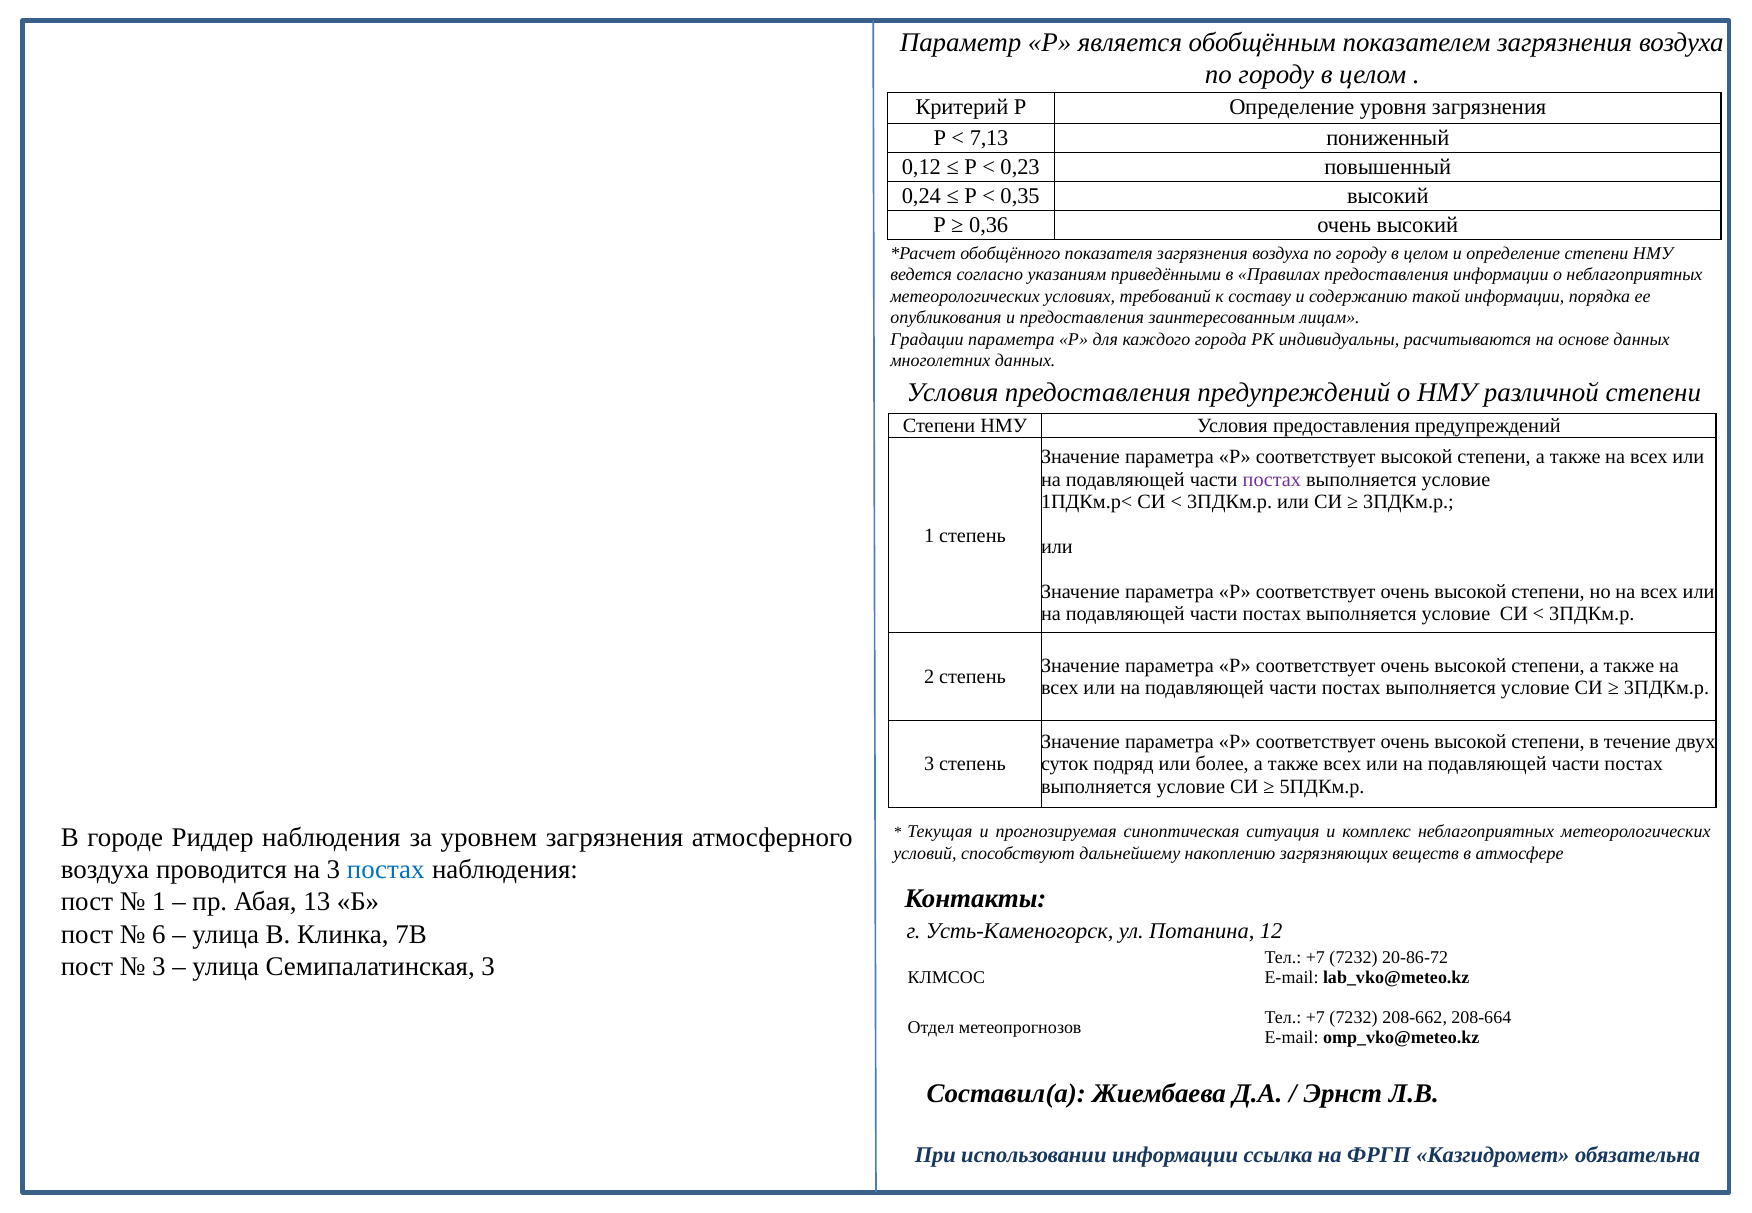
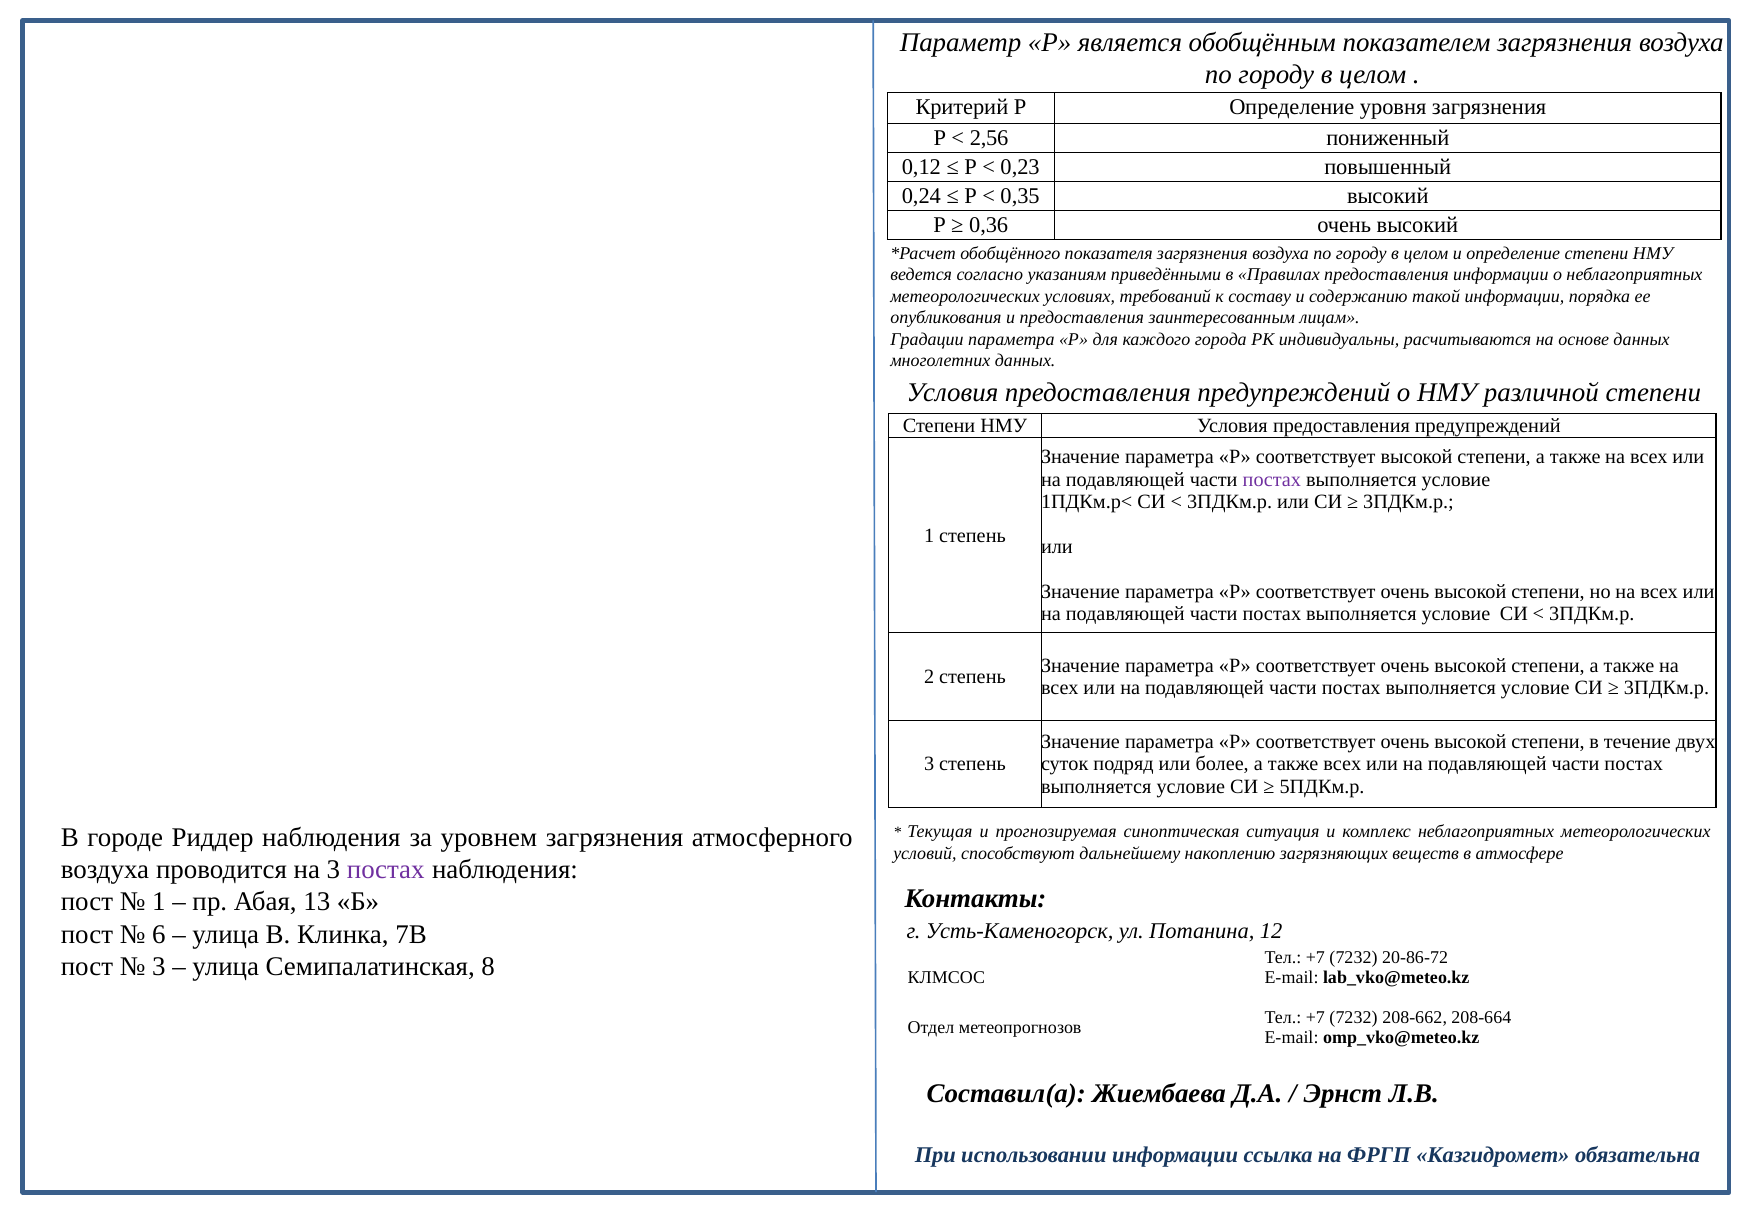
7,13: 7,13 -> 2,56
постах at (386, 870) colour: blue -> purple
Семипалатинская 3: 3 -> 8
